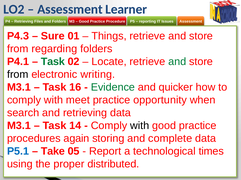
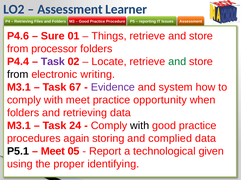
P4.3: P4.3 -> P4.6
regarding: regarding -> processor
P4.1: P4.1 -> P4.4
Task at (53, 62) colour: green -> purple
16: 16 -> 67
Evidence colour: green -> purple
quicker: quicker -> system
search at (23, 113): search -> folders
14: 14 -> 24
complete: complete -> complied
P5.1 colour: blue -> black
Take at (53, 152): Take -> Meet
times: times -> given
distributed: distributed -> identifying
